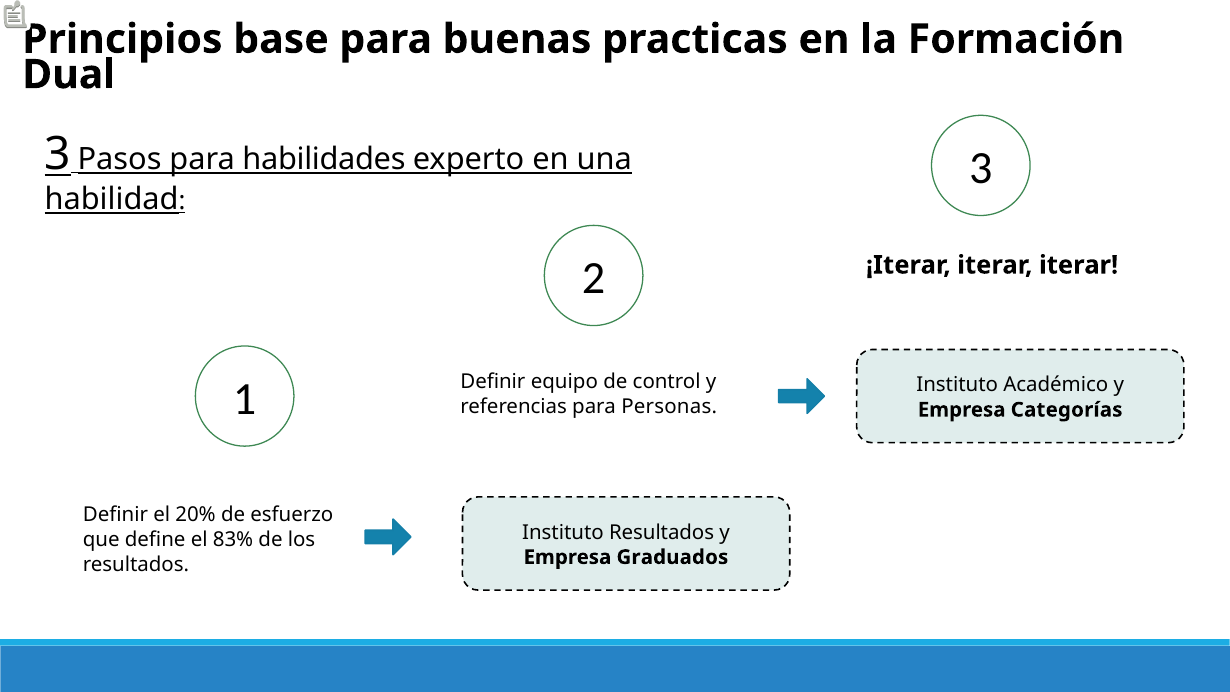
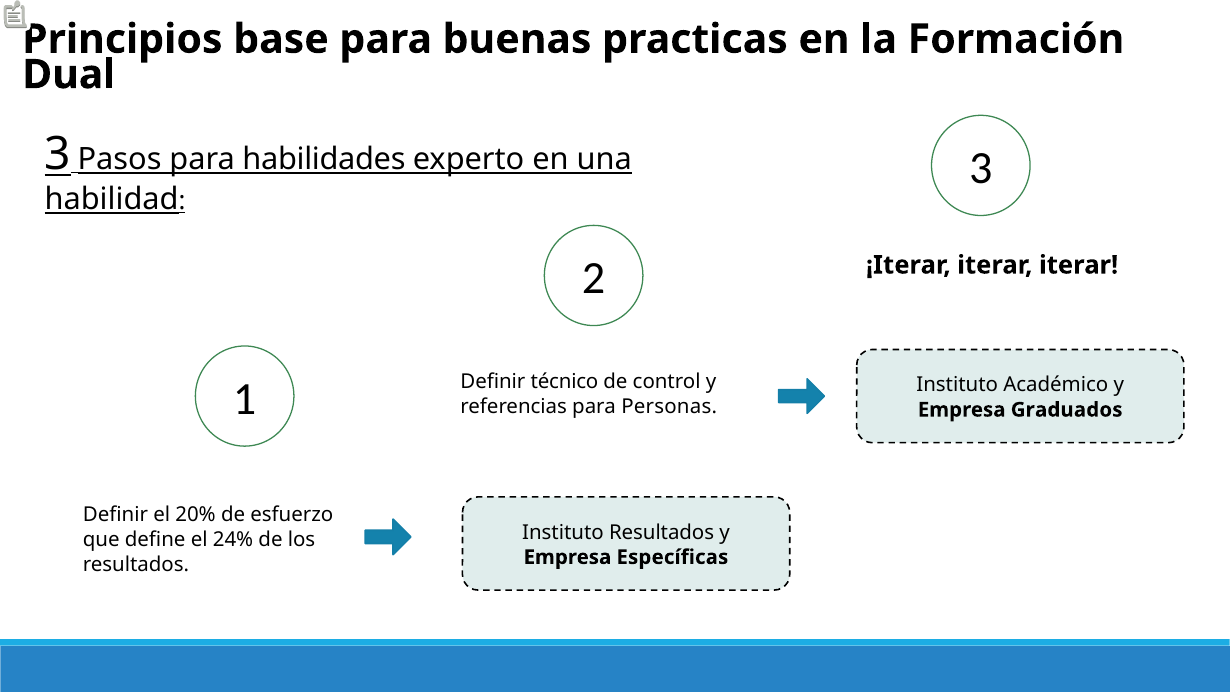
equipo: equipo -> técnico
Categorías: Categorías -> Graduados
83%: 83% -> 24%
Graduados: Graduados -> Específicas
